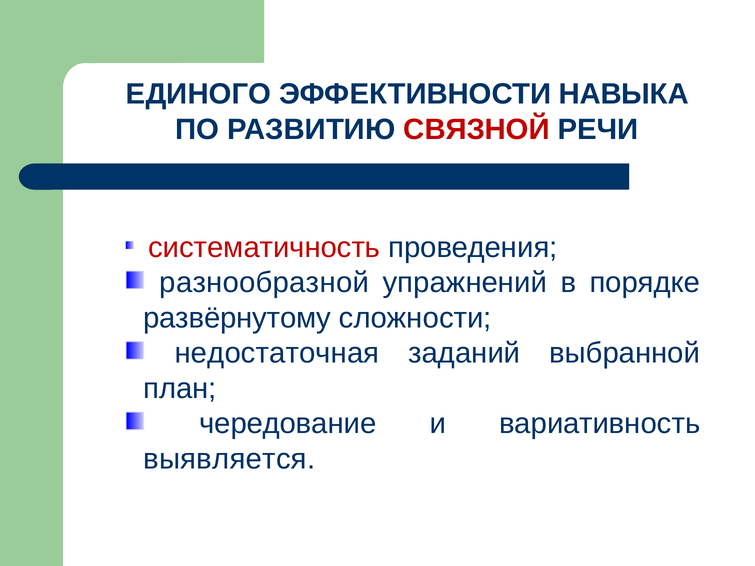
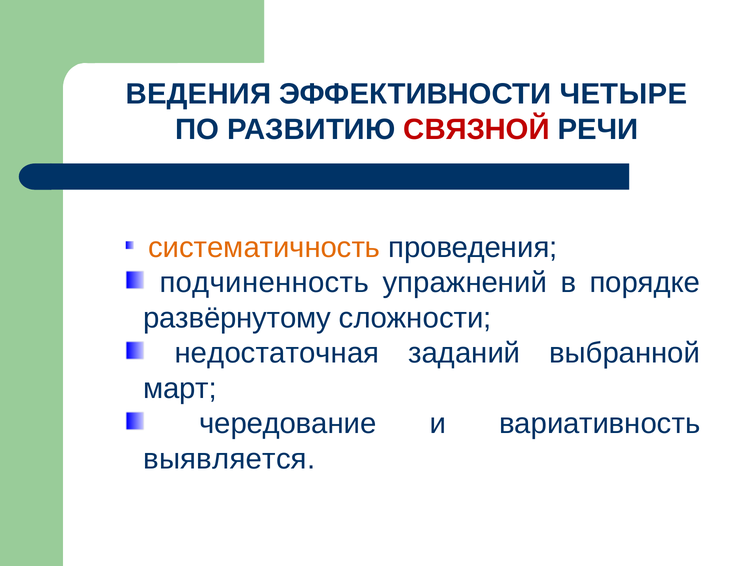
ЕДИНОГО: ЕДИНОГО -> ВЕДЕНИЯ
НАВЫКА: НАВЫКА -> ЧЕТЫРЕ
систематичность colour: red -> orange
разнообразной: разнообразной -> подчиненность
план: план -> март
